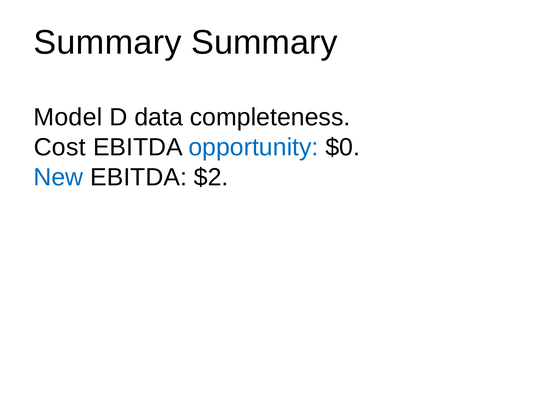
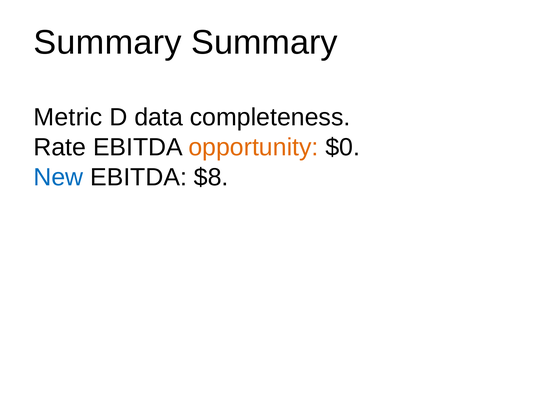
Model: Model -> Metric
Cost: Cost -> Rate
opportunity colour: blue -> orange
$2: $2 -> $8
